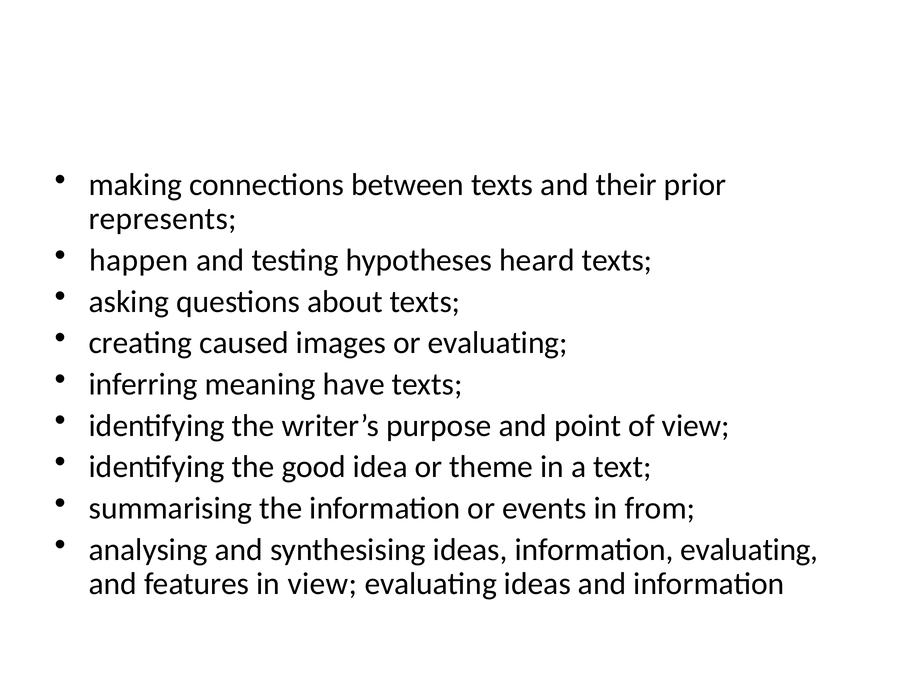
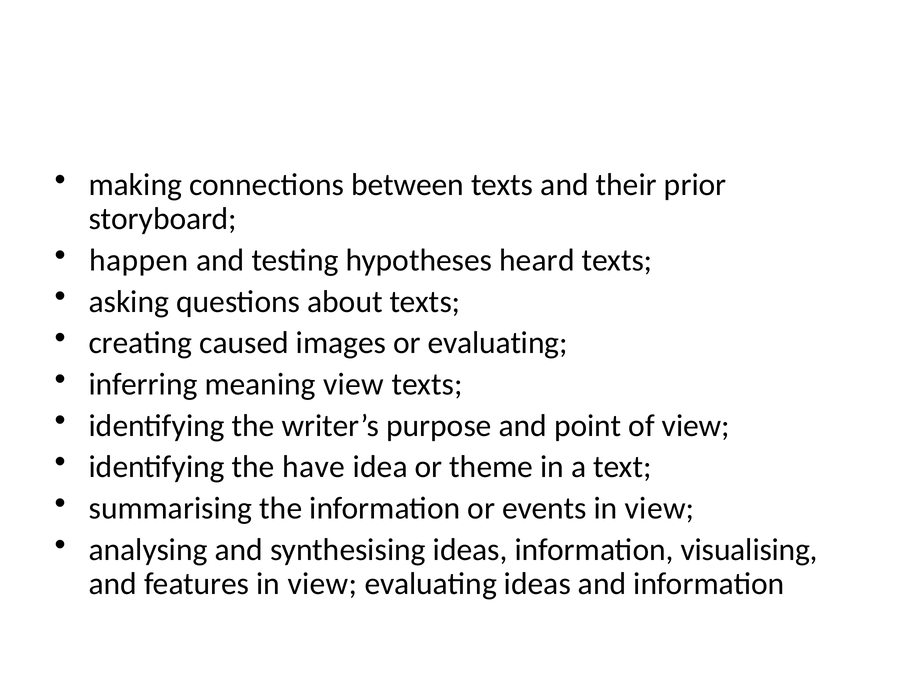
represents: represents -> storyboard
meaning have: have -> view
good: good -> have
events in from: from -> view
information evaluating: evaluating -> visualising
